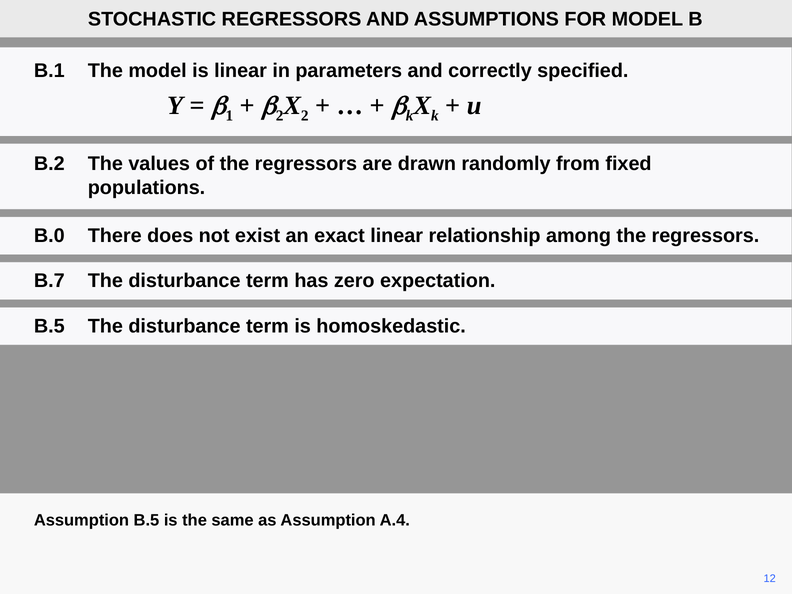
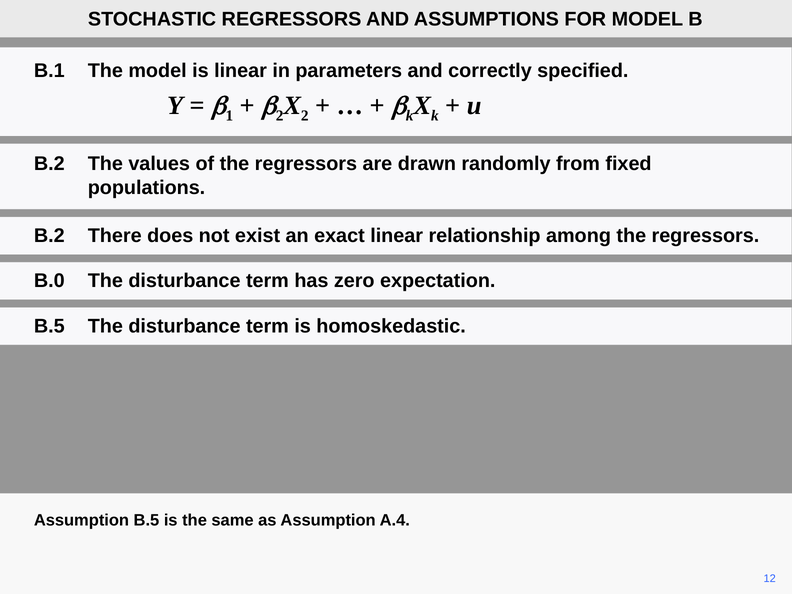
B.0 at (49, 236): B.0 -> B.2
B.7: B.7 -> B.0
